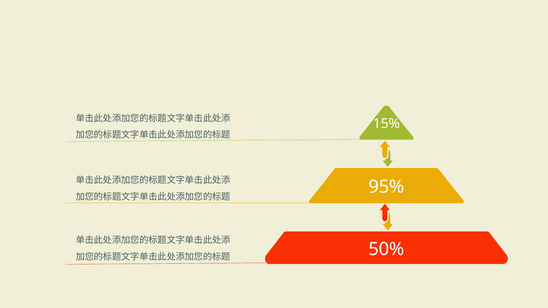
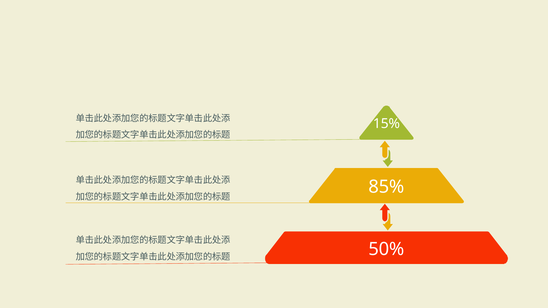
95%: 95% -> 85%
